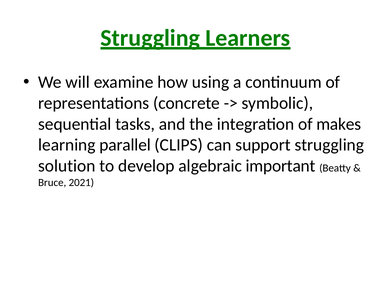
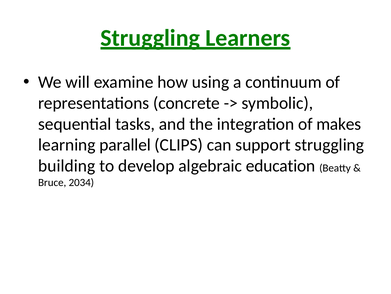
solution: solution -> building
important: important -> education
2021: 2021 -> 2034
